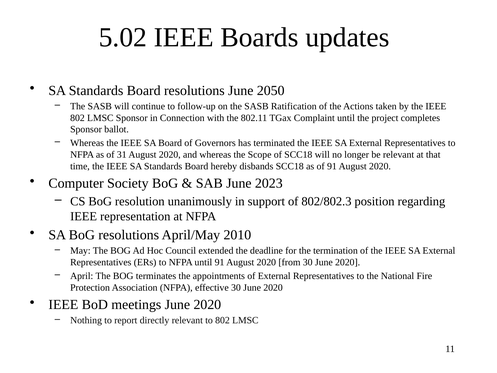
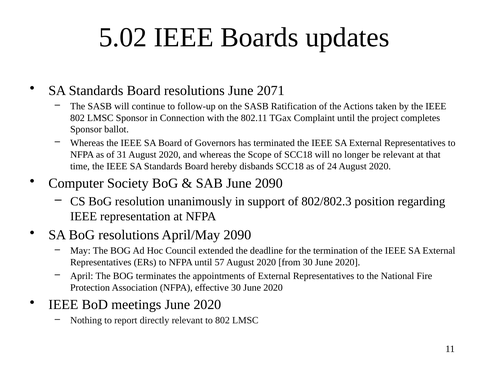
2050: 2050 -> 2071
of 91: 91 -> 24
June 2023: 2023 -> 2090
April/May 2010: 2010 -> 2090
until 91: 91 -> 57
